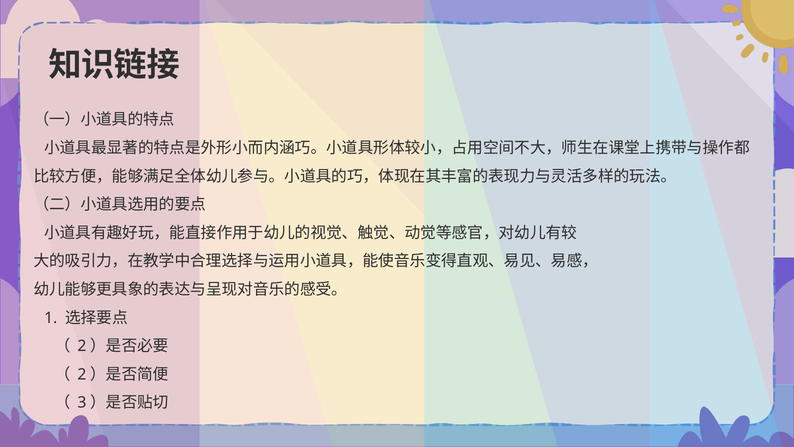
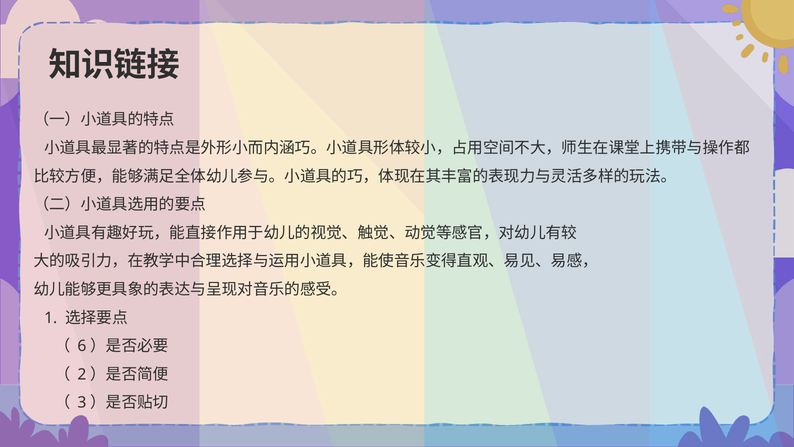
2 at (82, 346): 2 -> 6
